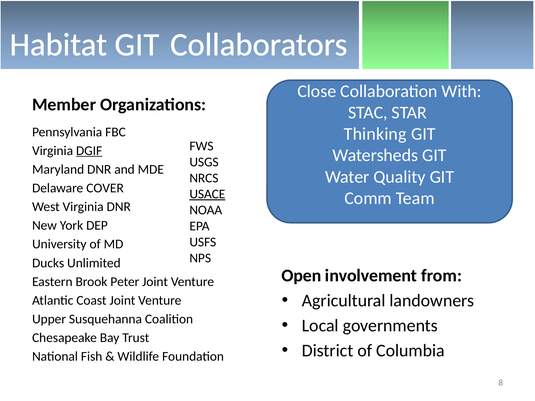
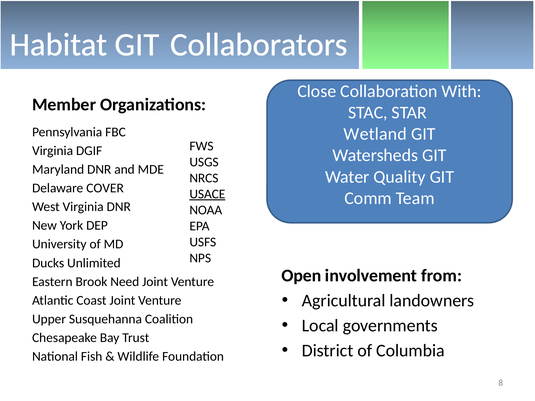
Thinking: Thinking -> Wetland
DGIF underline: present -> none
Peter: Peter -> Need
